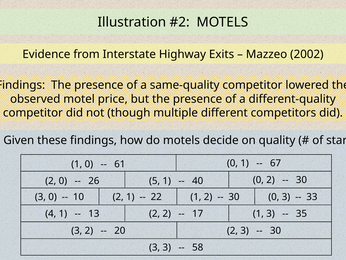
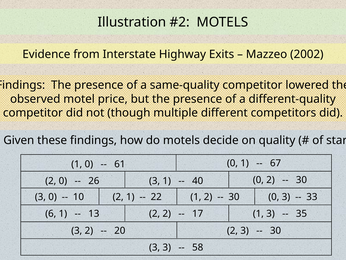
5 at (155, 181): 5 -> 3
4: 4 -> 6
